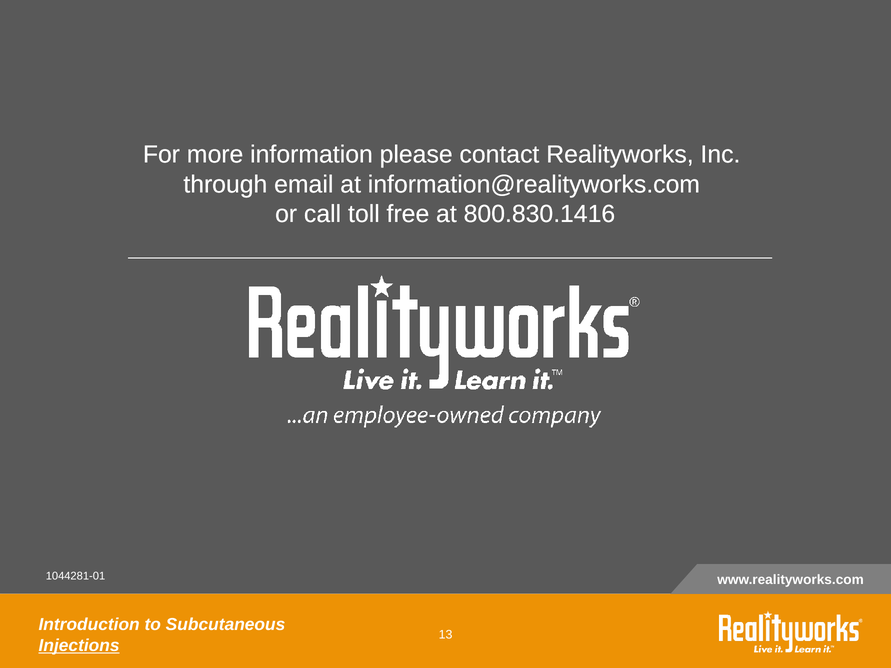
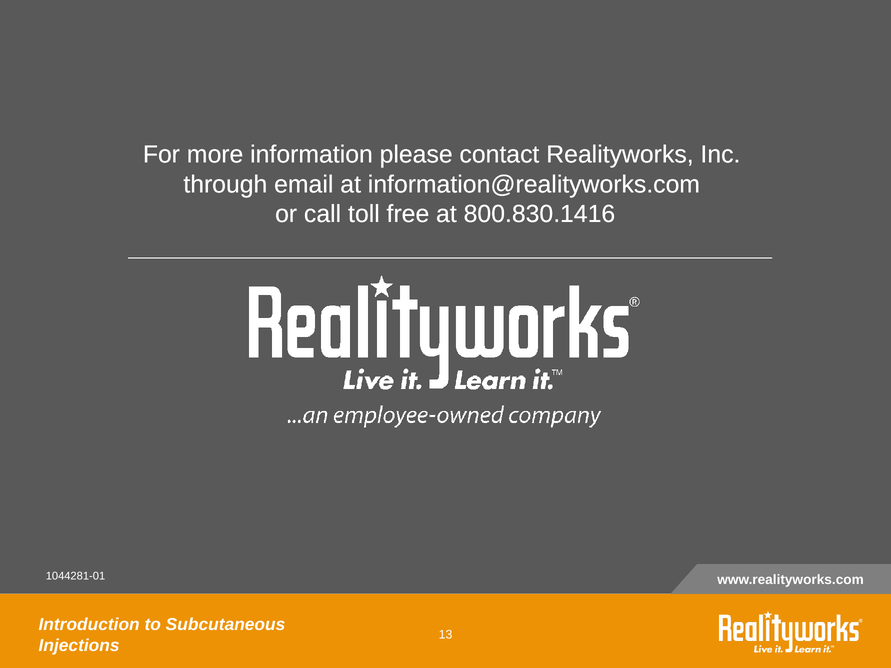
Injections underline: present -> none
